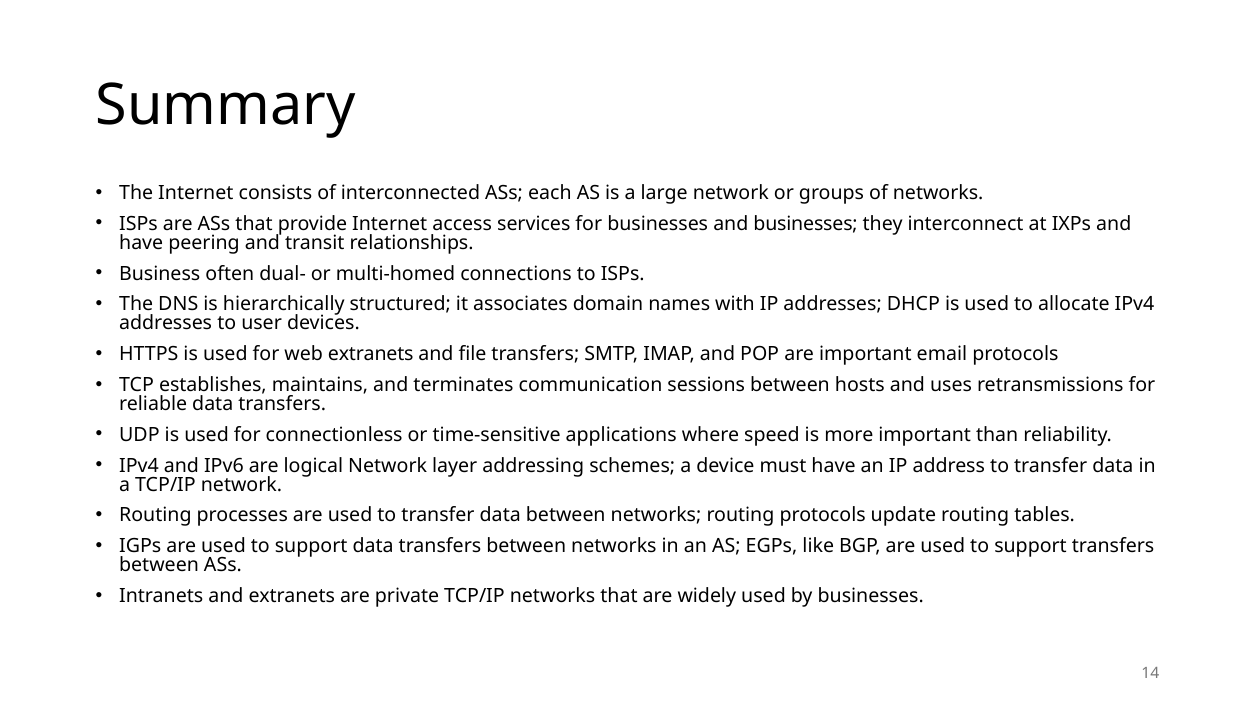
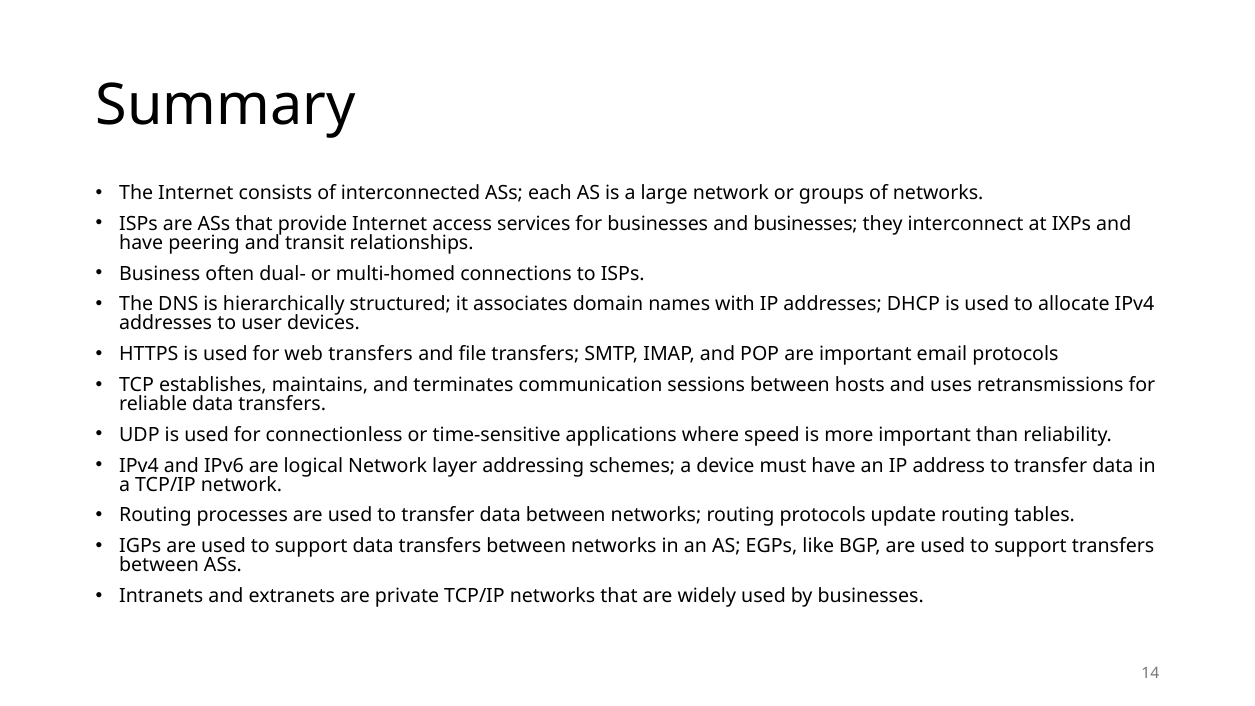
web extranets: extranets -> transfers
